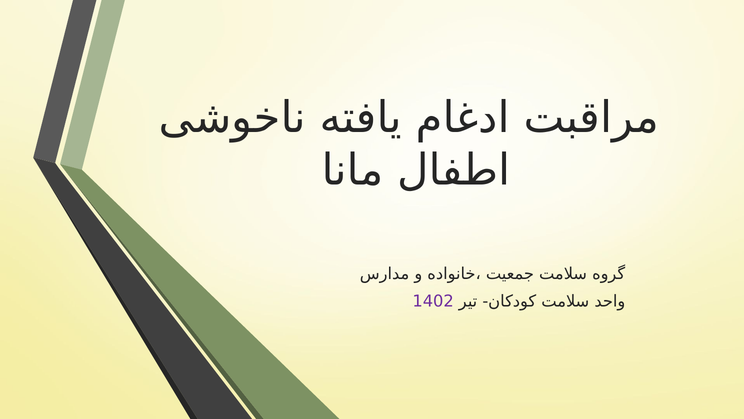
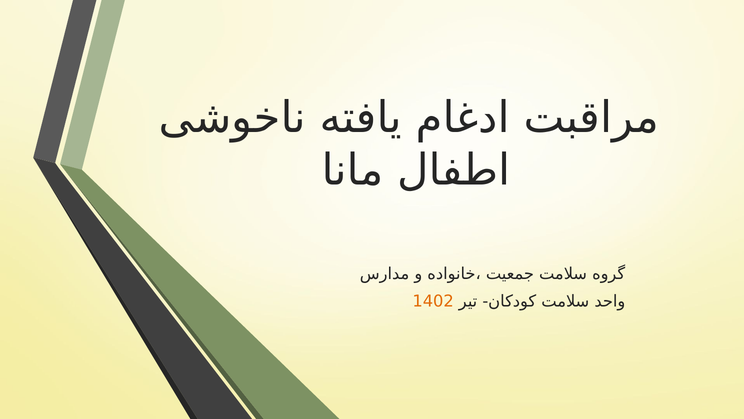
1402 colour: purple -> orange
